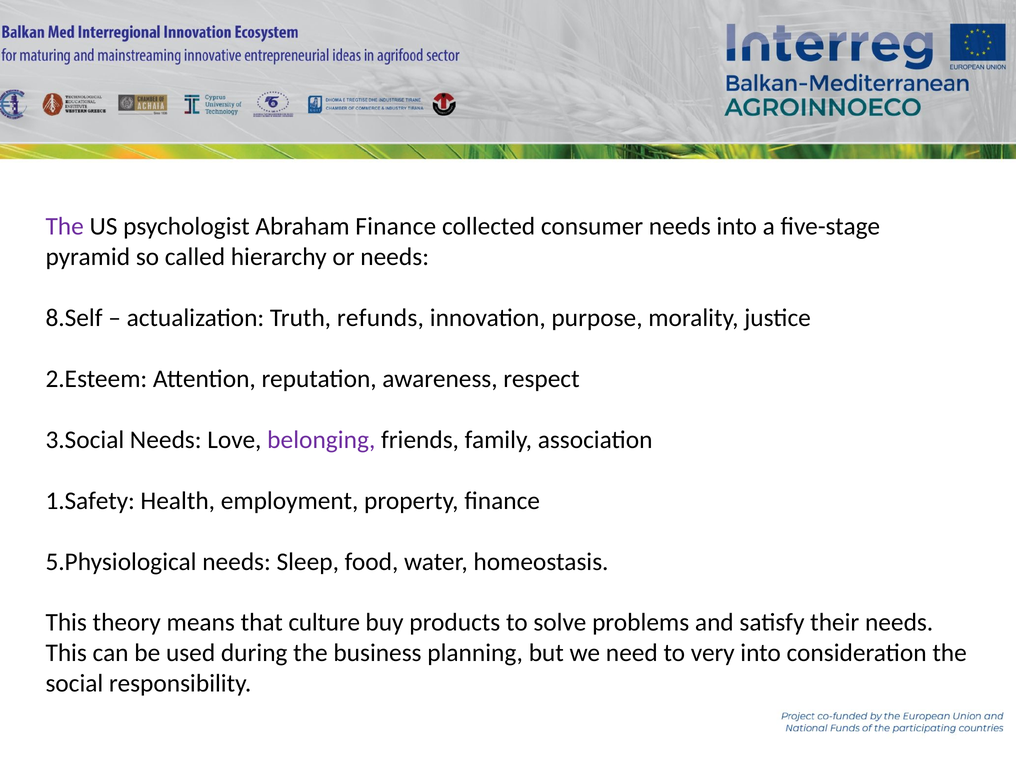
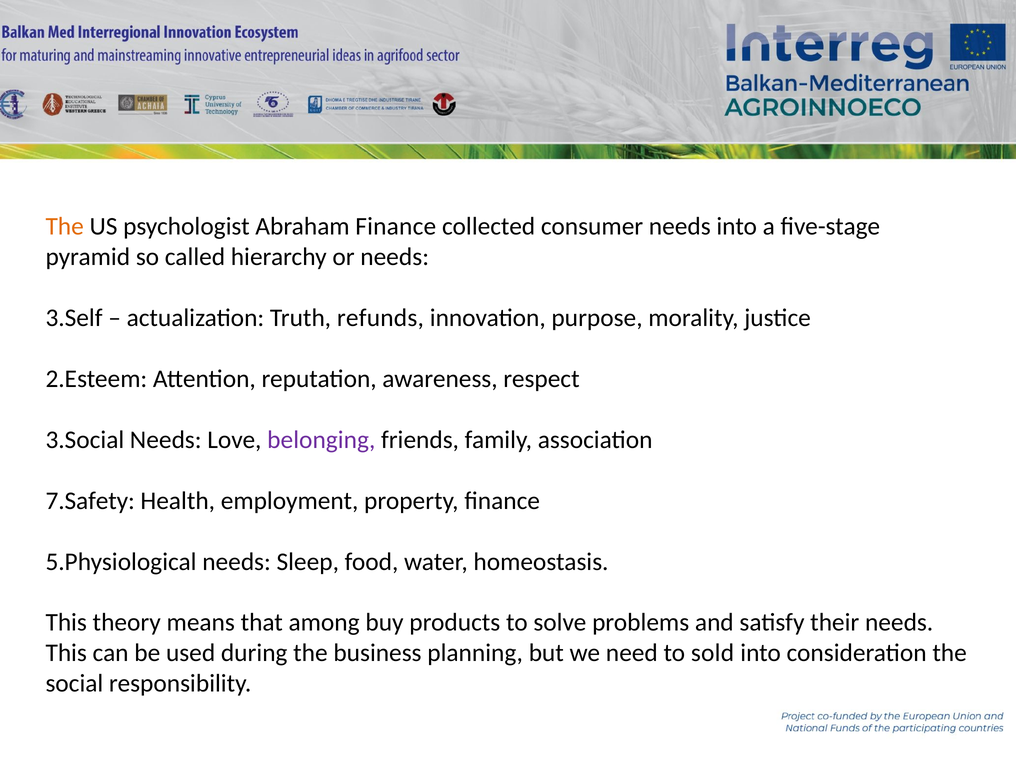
The at (65, 226) colour: purple -> orange
8.Self: 8.Self -> 3.Self
1.Safety: 1.Safety -> 7.Safety
culture: culture -> among
very: very -> sold
